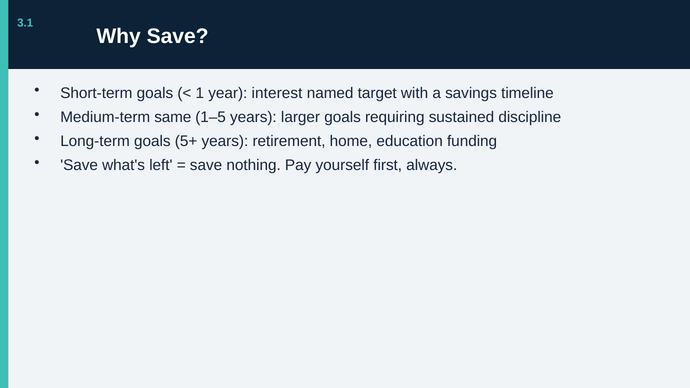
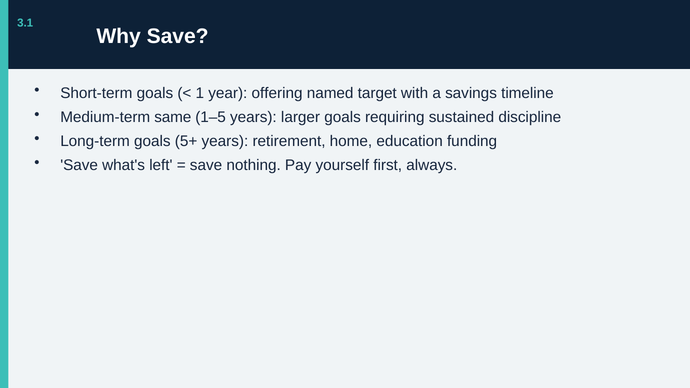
interest: interest -> offering
